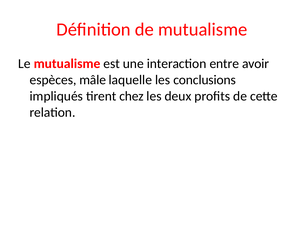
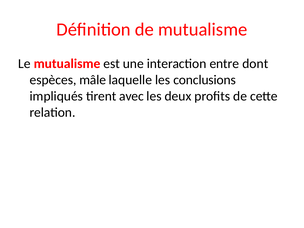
avoir: avoir -> dont
chez: chez -> avec
